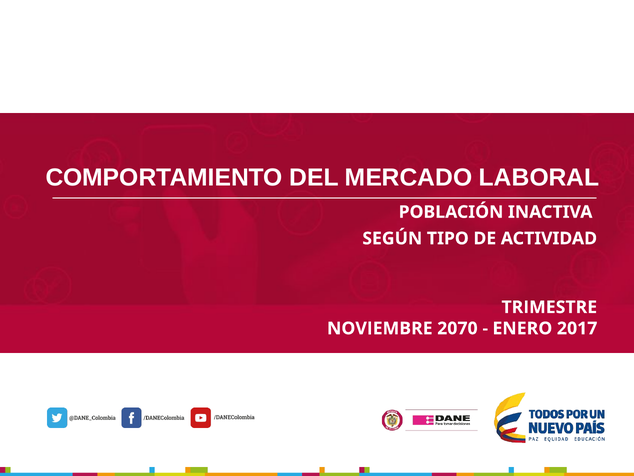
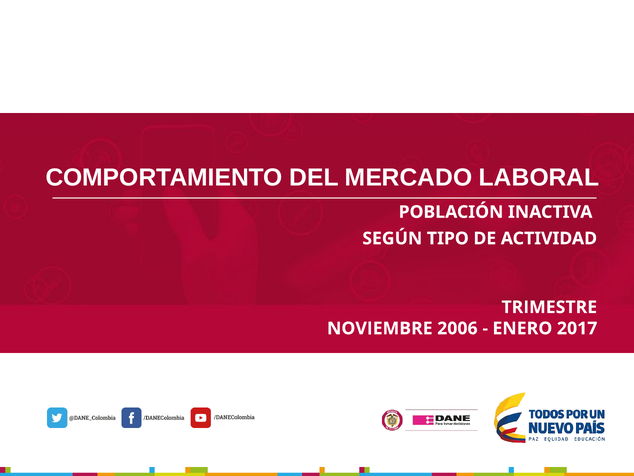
2070: 2070 -> 2006
